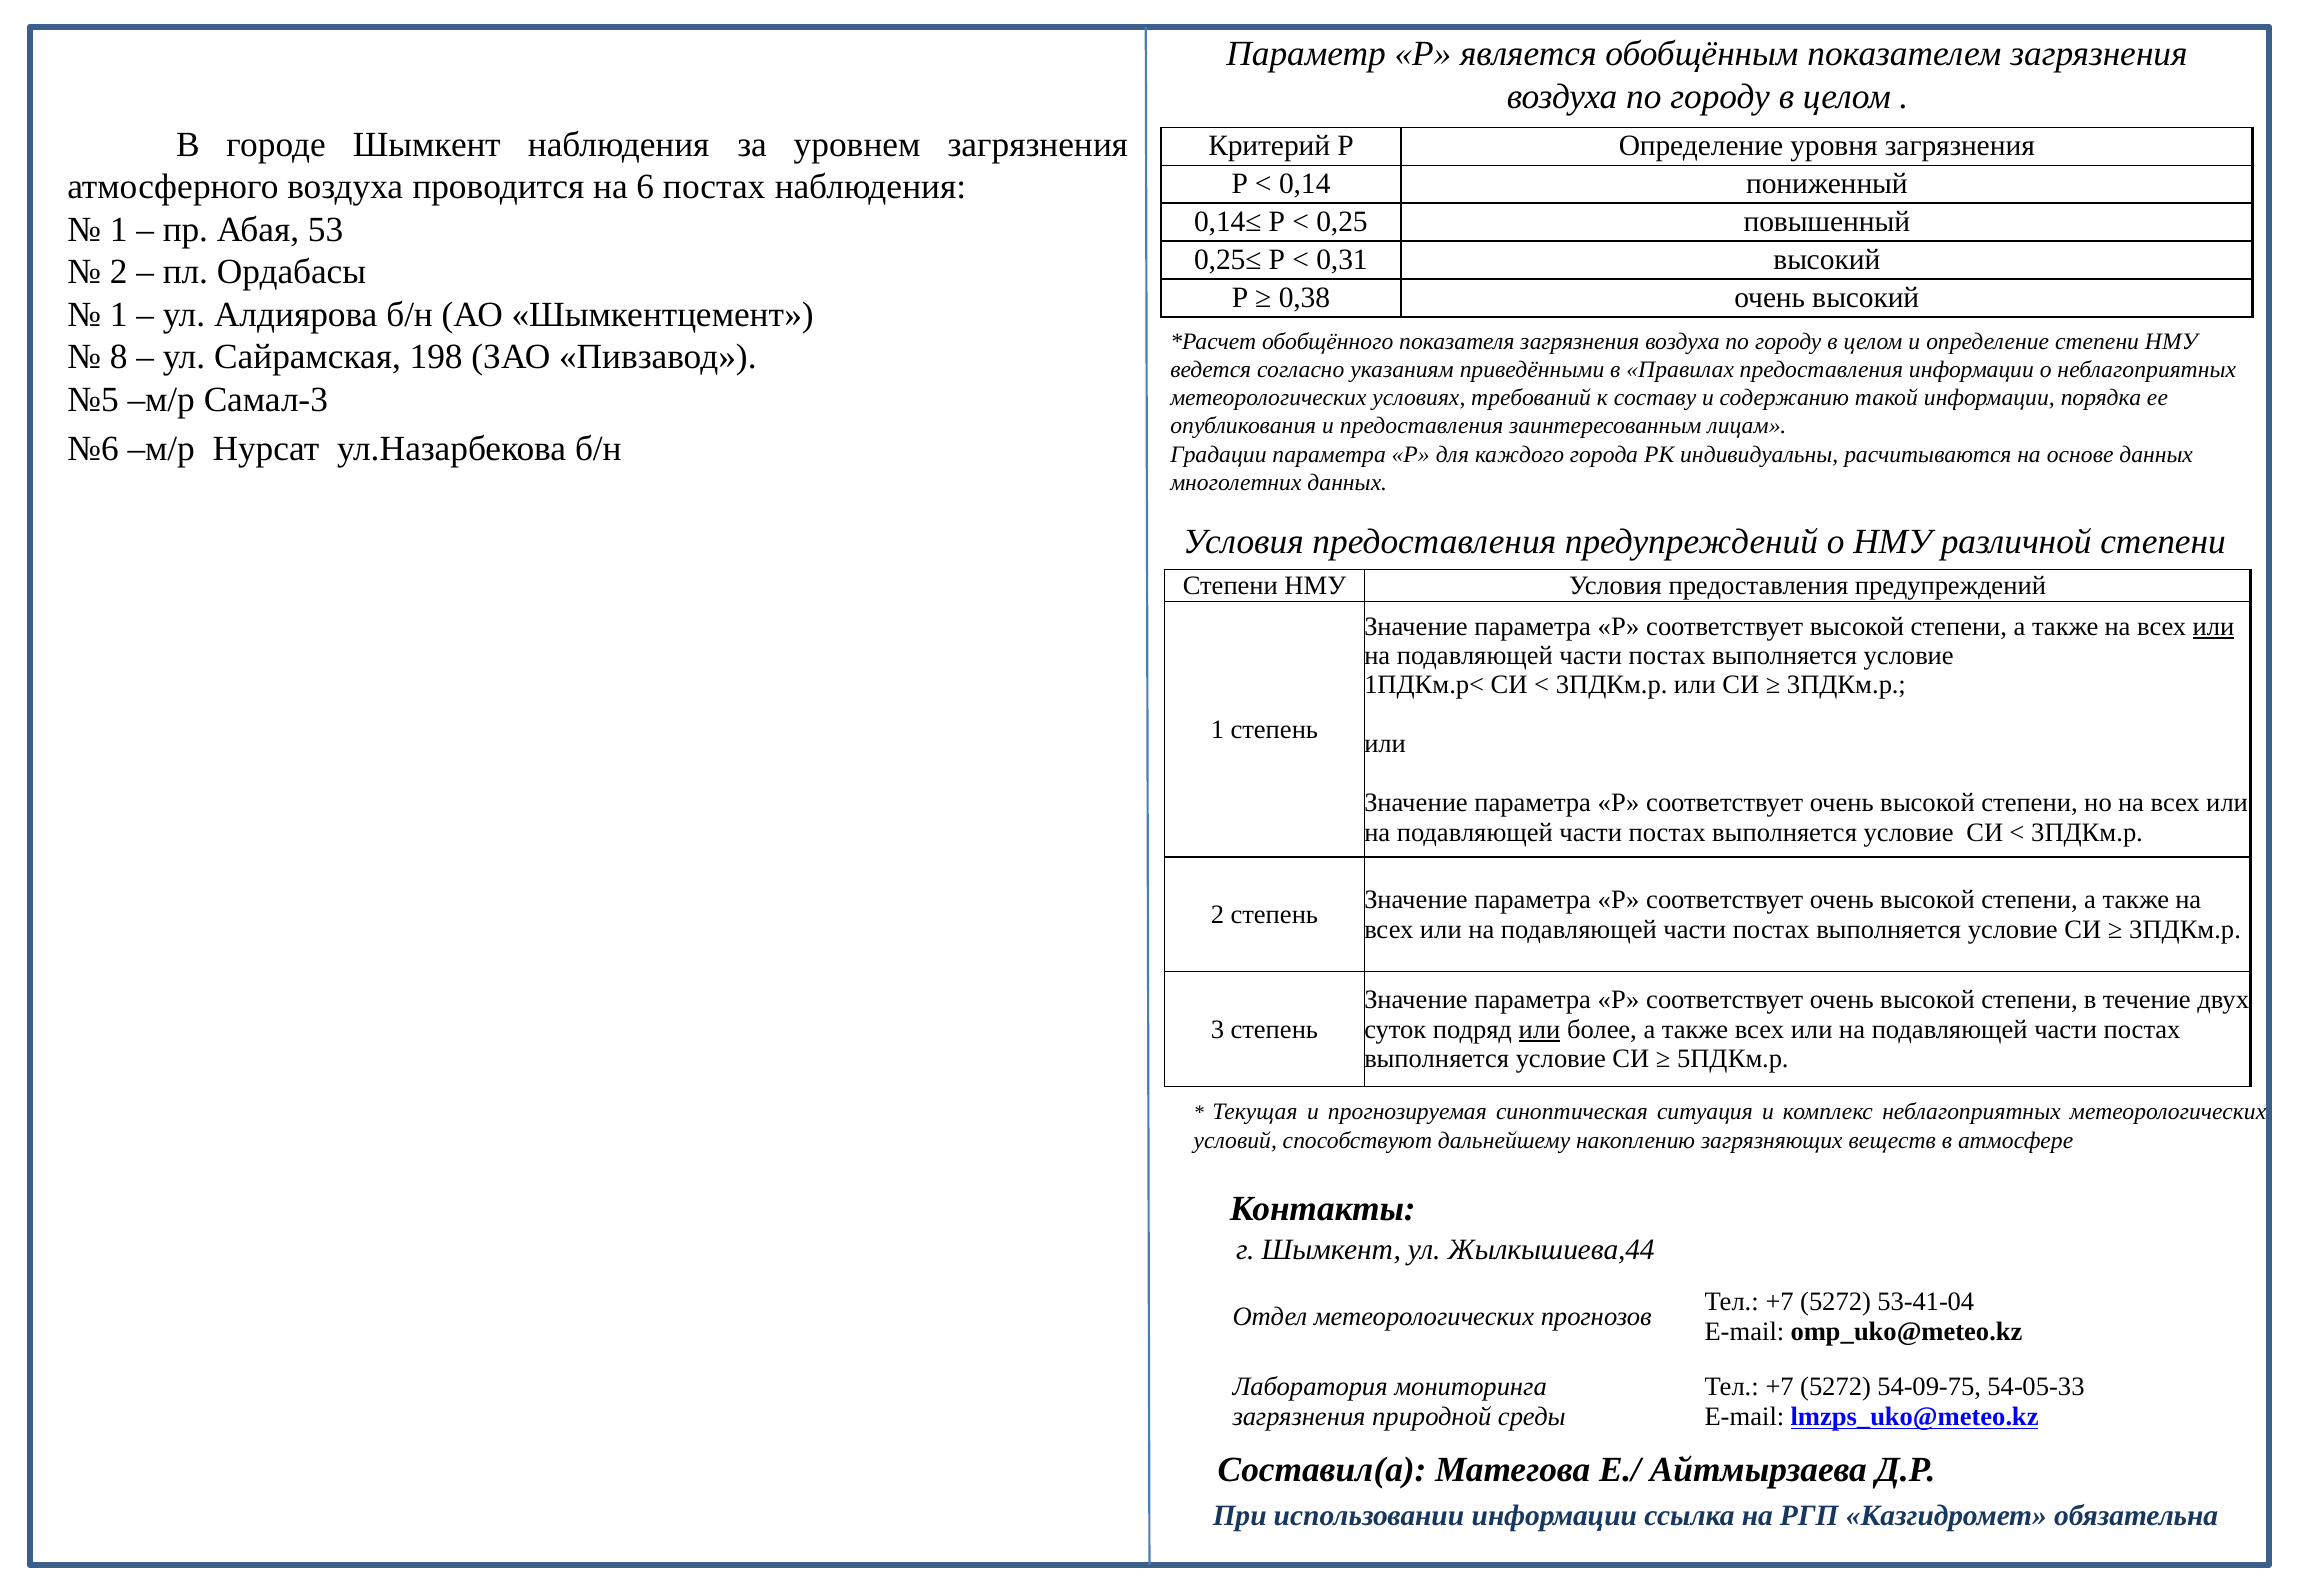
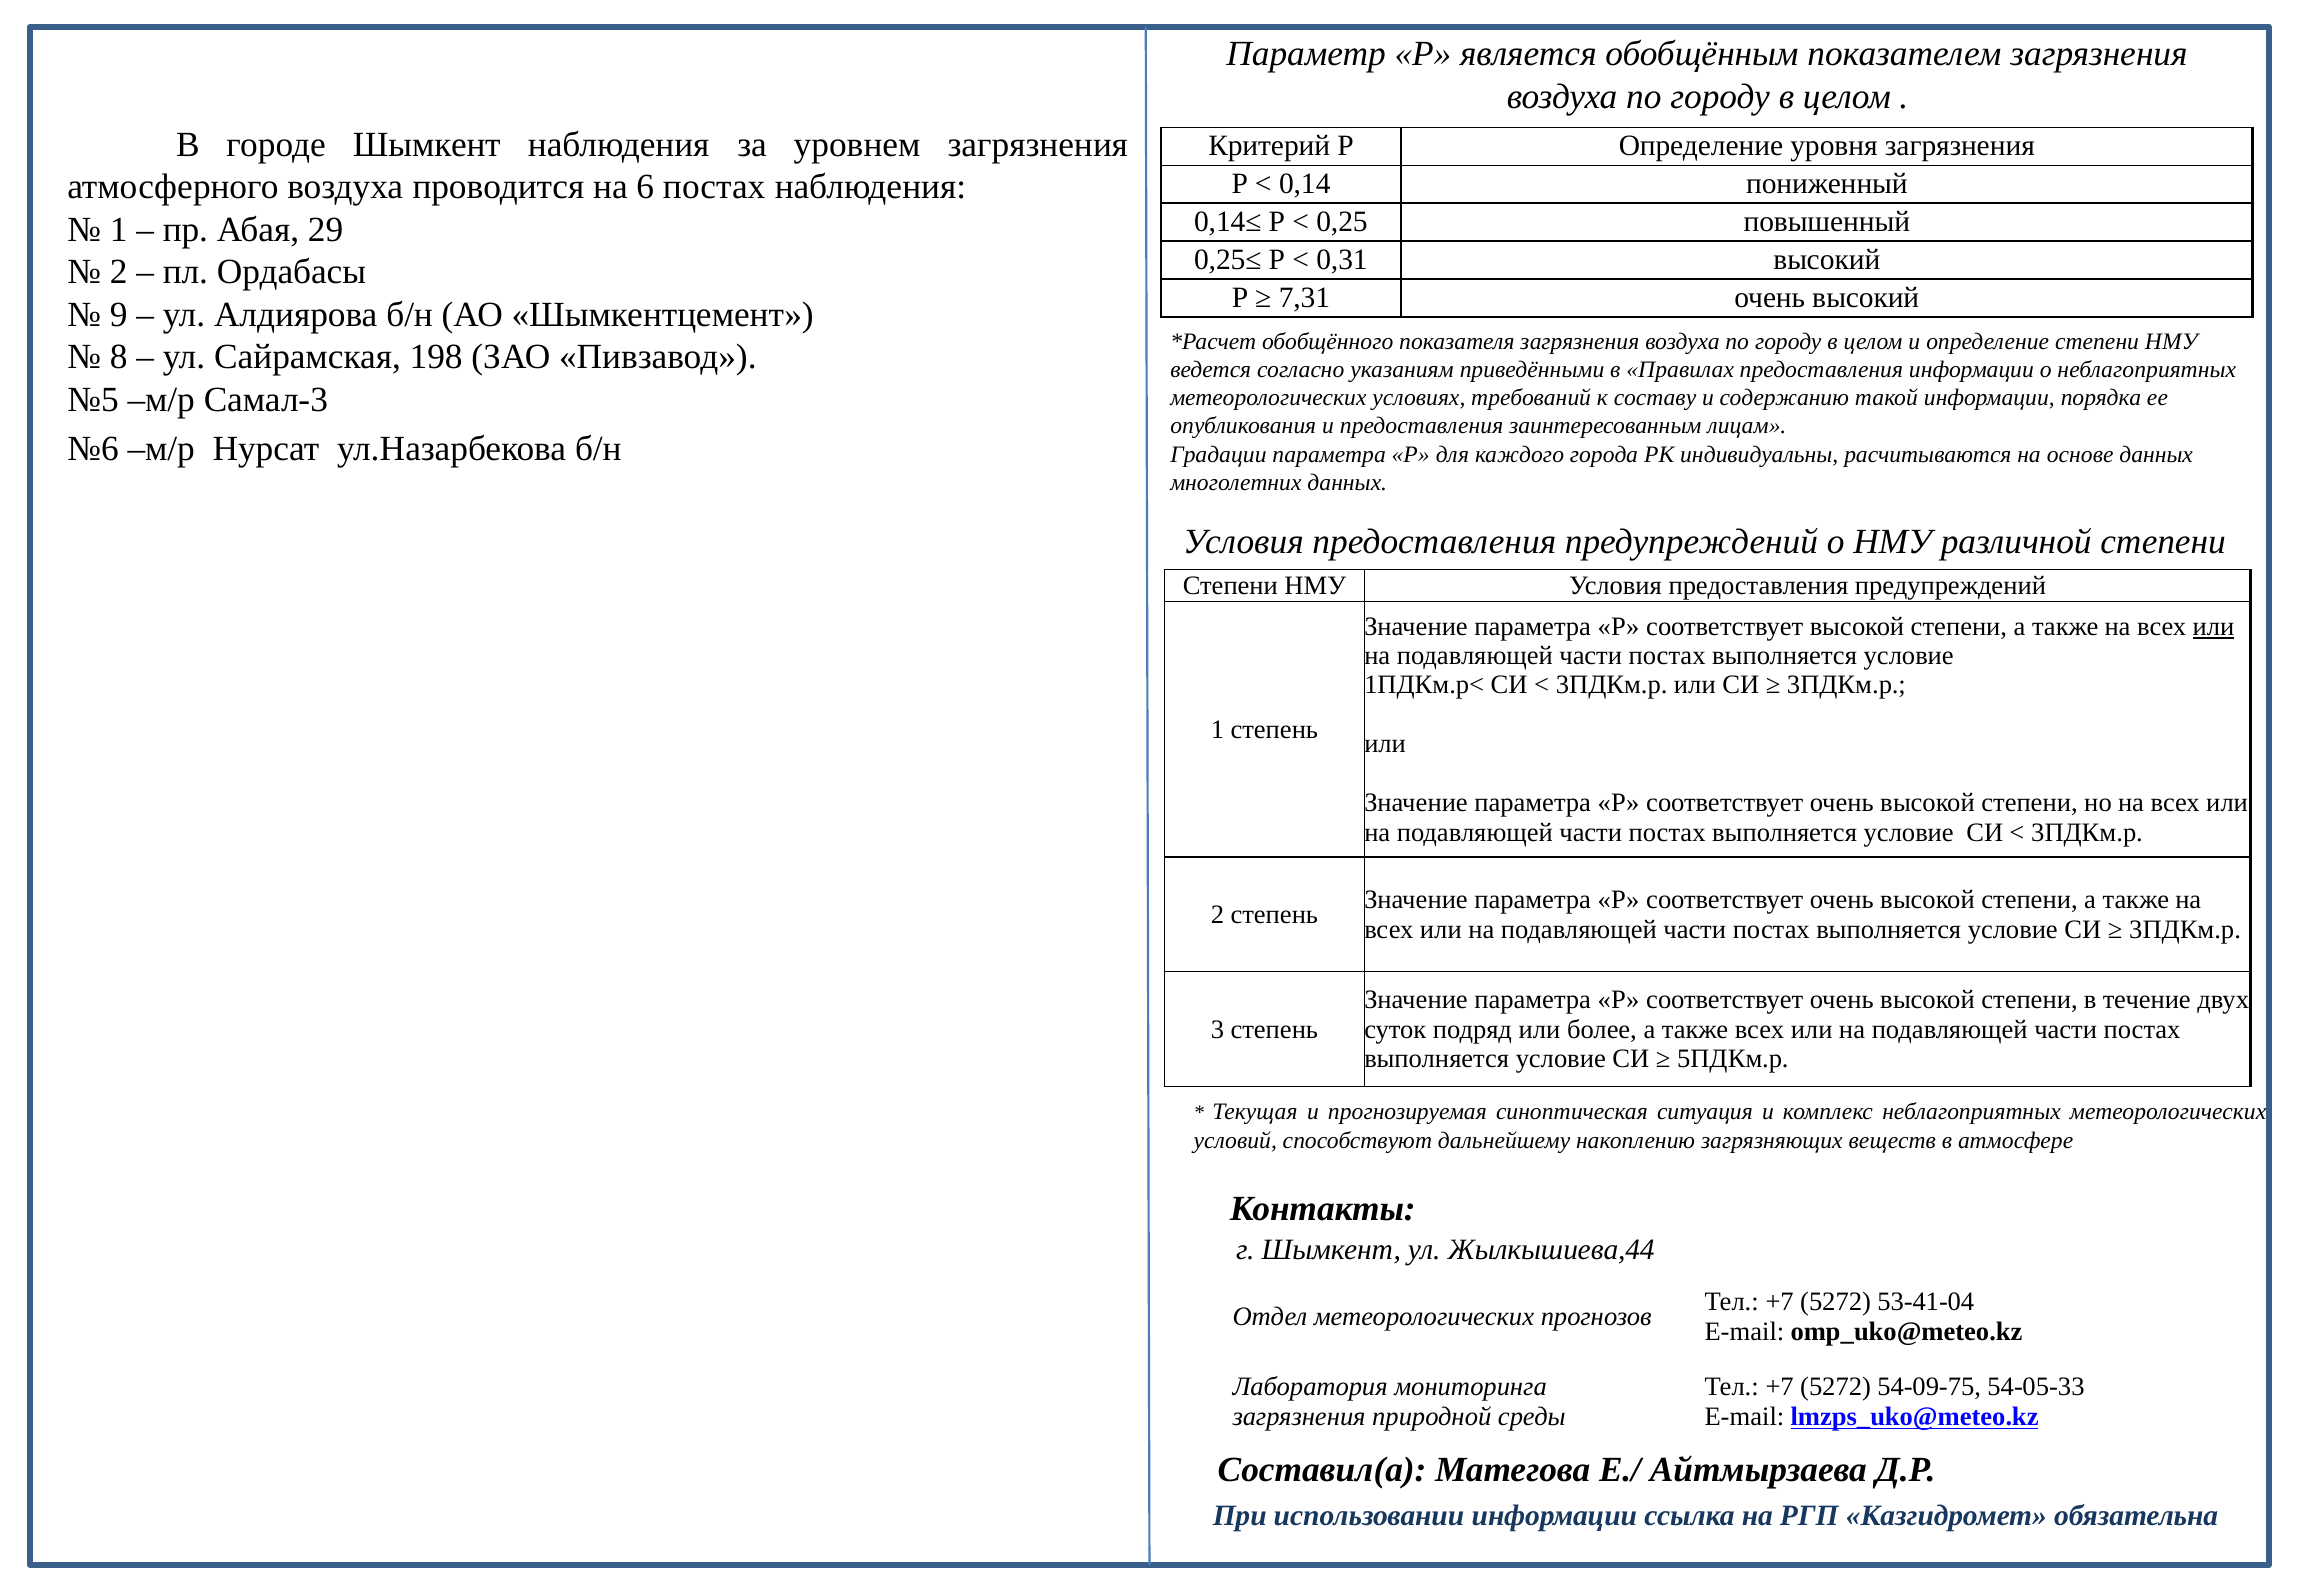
53: 53 -> 29
0,38: 0,38 -> 7,31
1 at (119, 315): 1 -> 9
или at (1540, 1029) underline: present -> none
